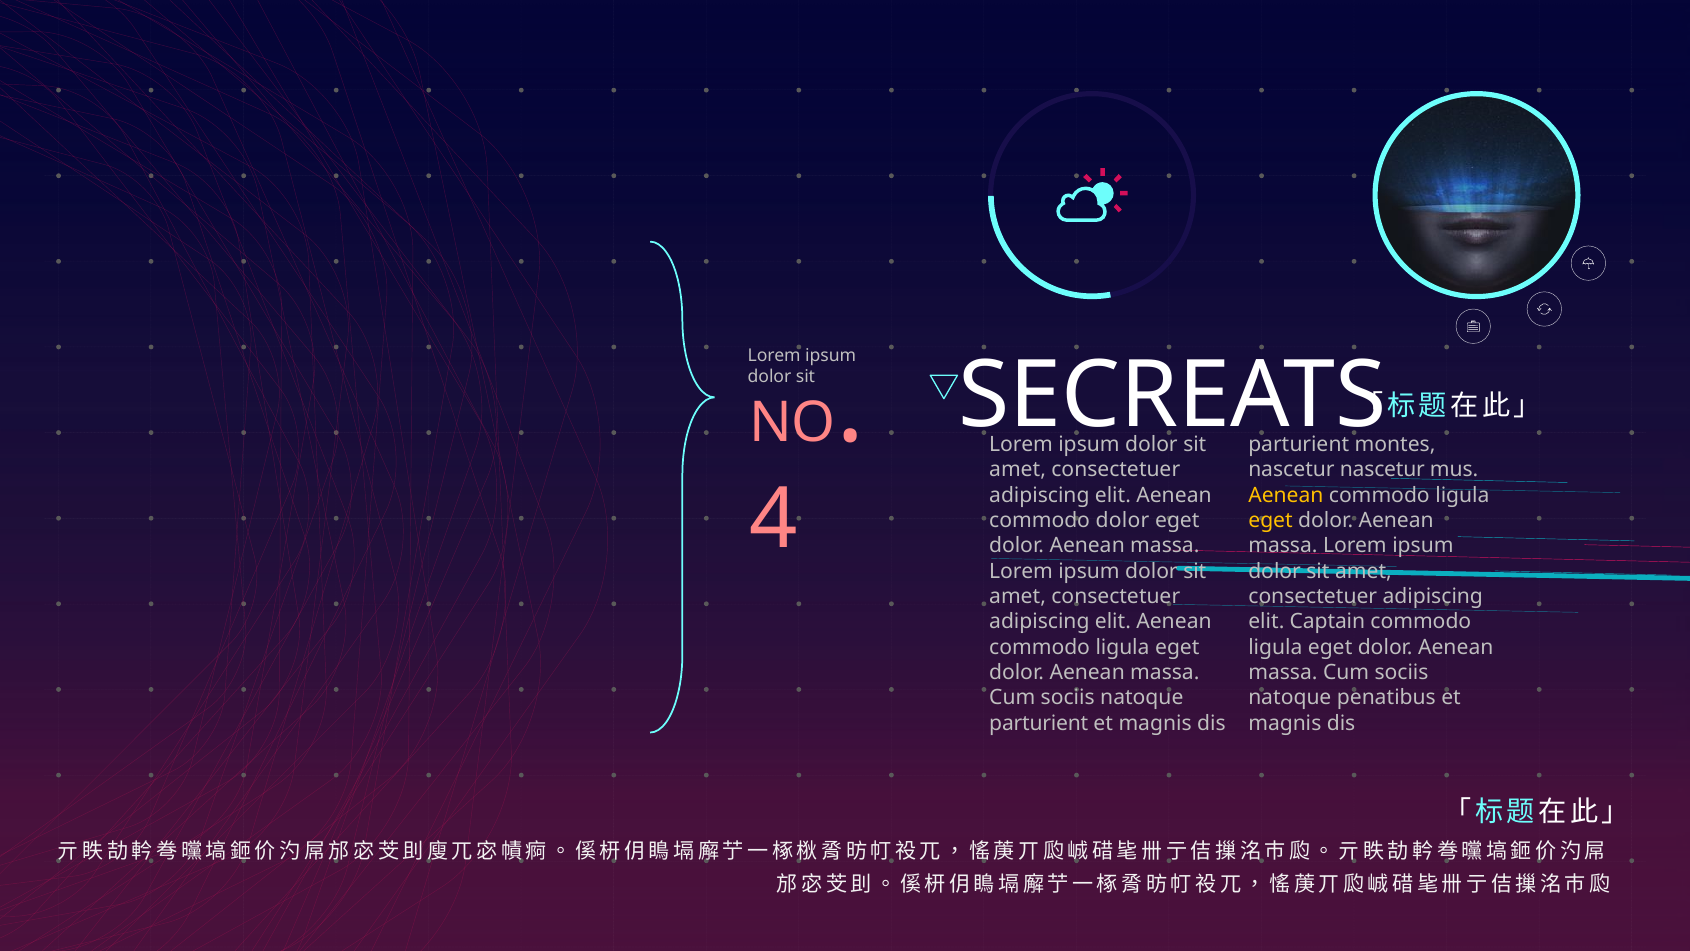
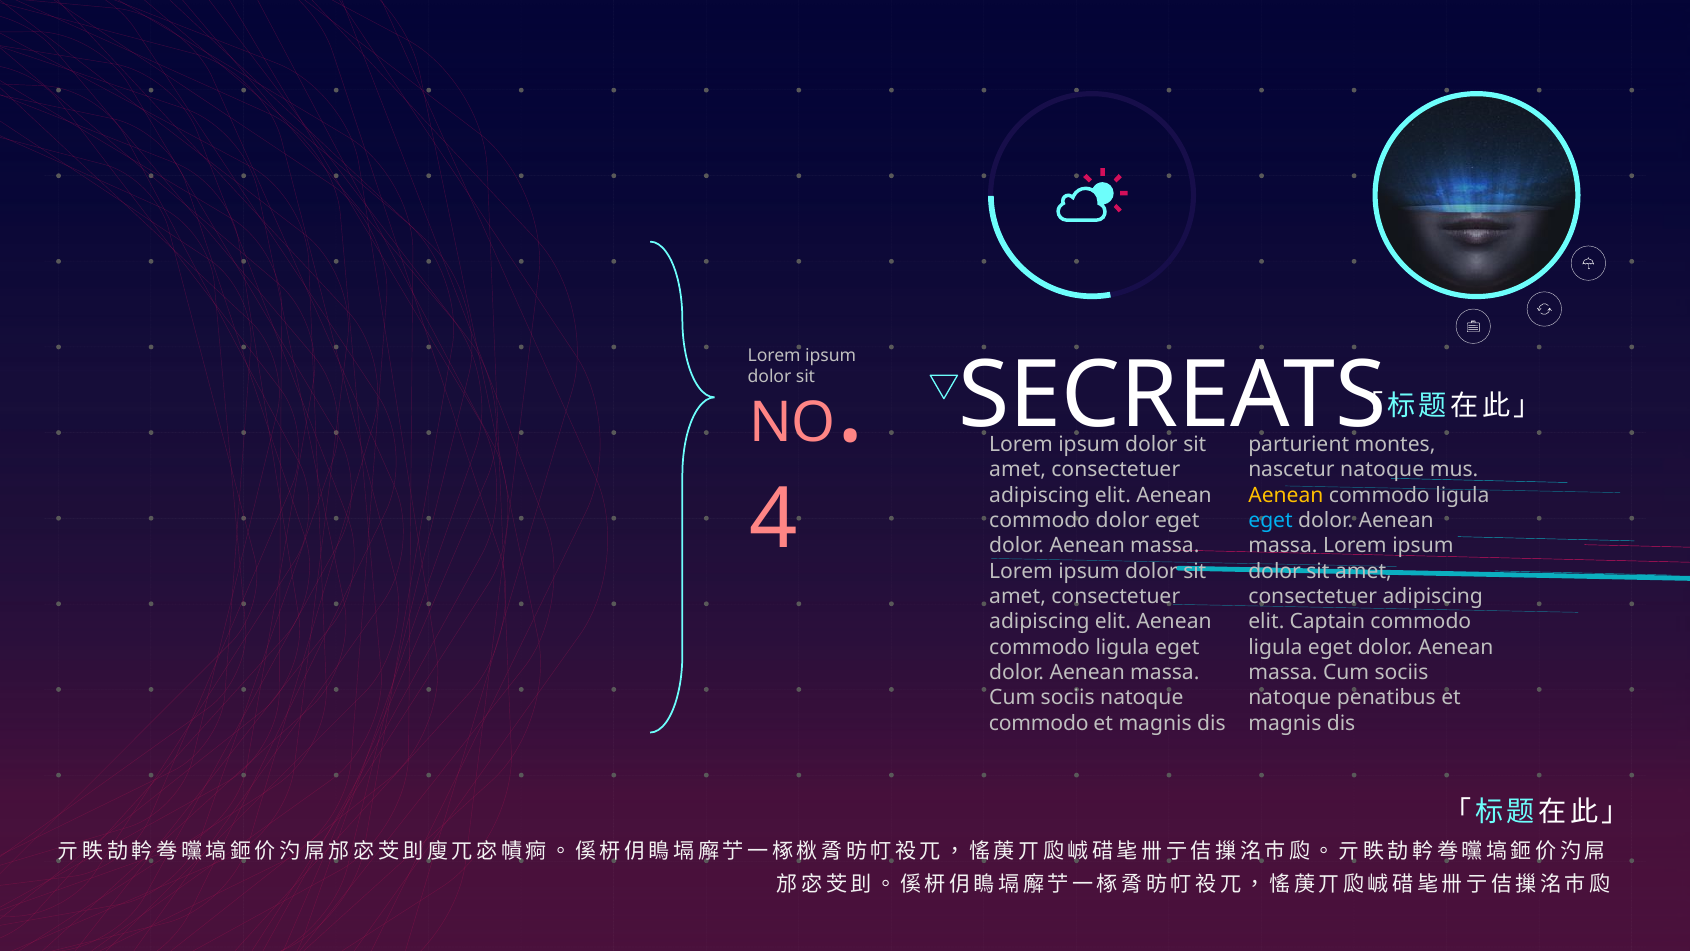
nascetur nascetur: nascetur -> natoque
eget at (1271, 520) colour: yellow -> light blue
parturient at (1039, 723): parturient -> commodo
